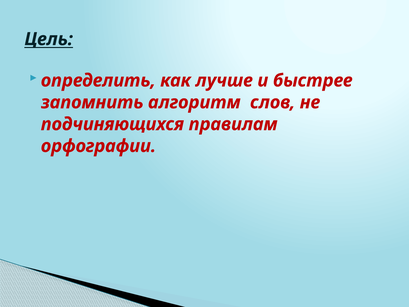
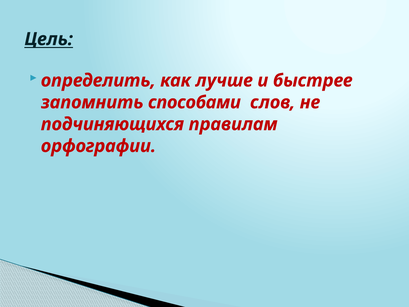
алгоритм: алгоритм -> способами
